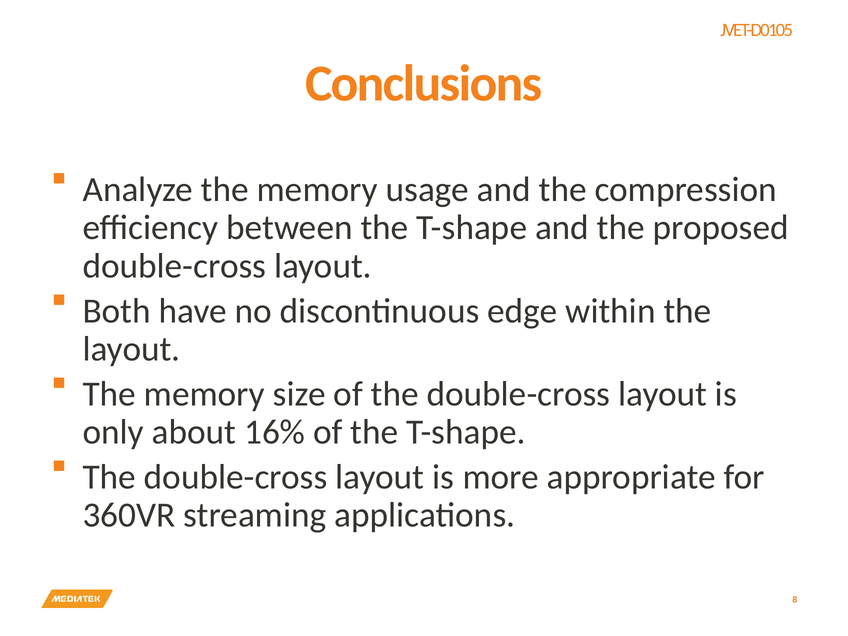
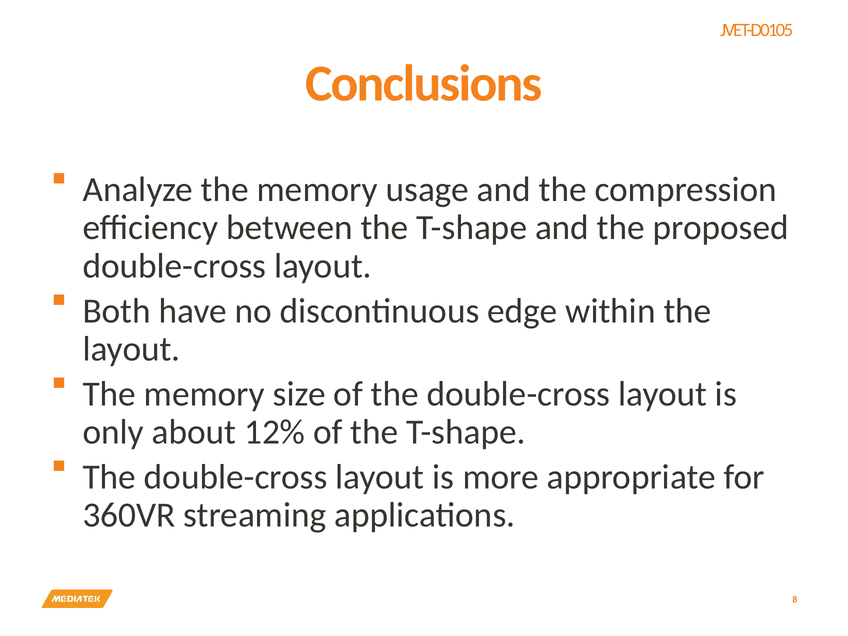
16%: 16% -> 12%
